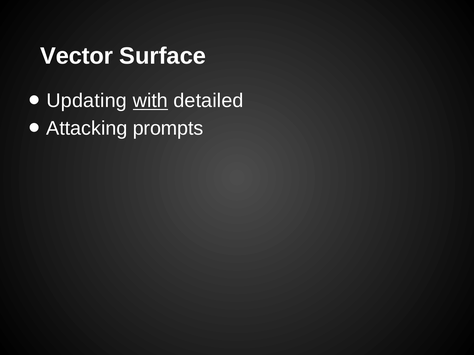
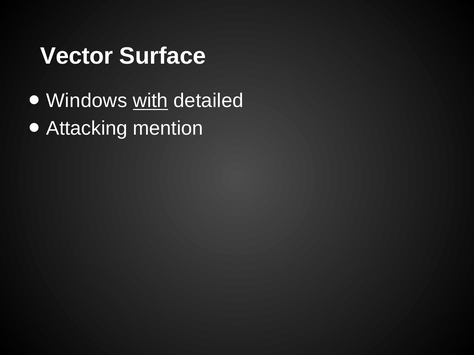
Updating: Updating -> Windows
prompts: prompts -> mention
